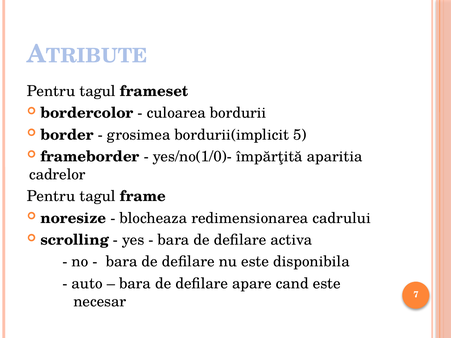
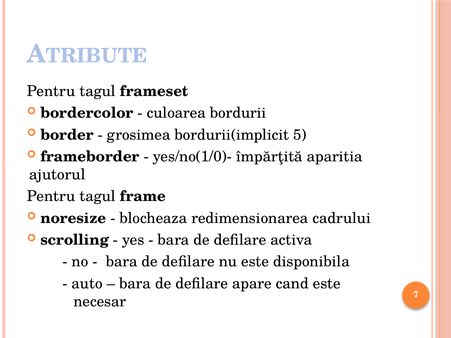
cadrelor: cadrelor -> ajutorul
